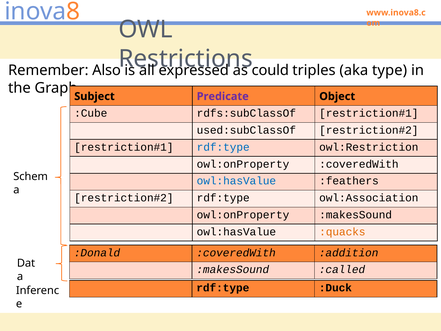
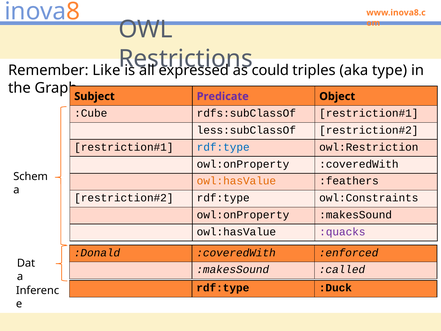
Also: Also -> Like
used:subClassOf: used:subClassOf -> less:subClassOf
owl:hasValue at (236, 181) colour: blue -> orange
owl:Association: owl:Association -> owl:Constraints
:quacks colour: orange -> purple
:addition: :addition -> :enforced
